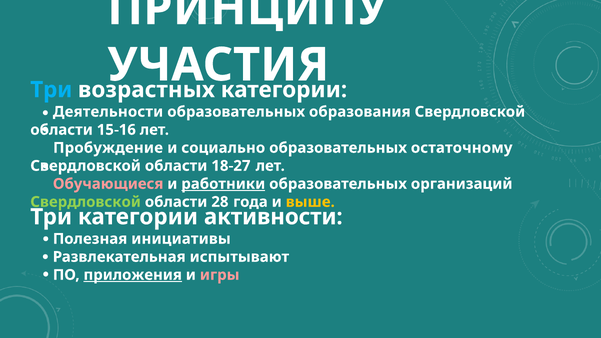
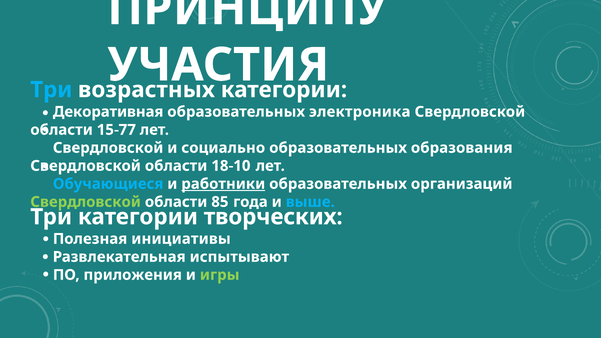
Деятельности: Деятельности -> Декоративная
образования: образования -> электроника
15-16: 15-16 -> 15-77
Пробуждение at (108, 148): Пробуждение -> Свердловской
остаточному: остаточному -> образования
18-27: 18-27 -> 18-10
Обучающиеся colour: pink -> light blue
28: 28 -> 85
выше colour: yellow -> light blue
активности: активности -> творческих
приложения underline: present -> none
игры colour: pink -> light green
